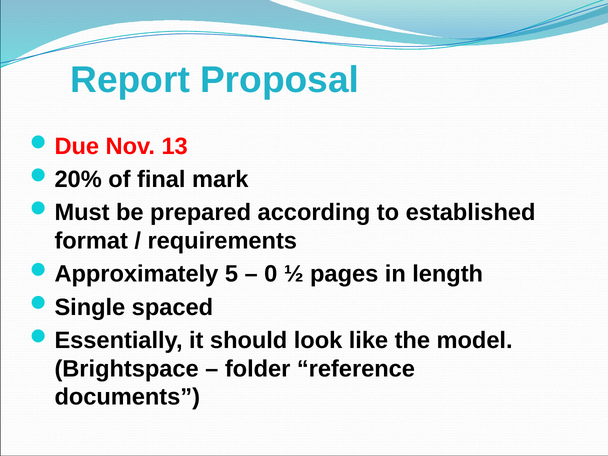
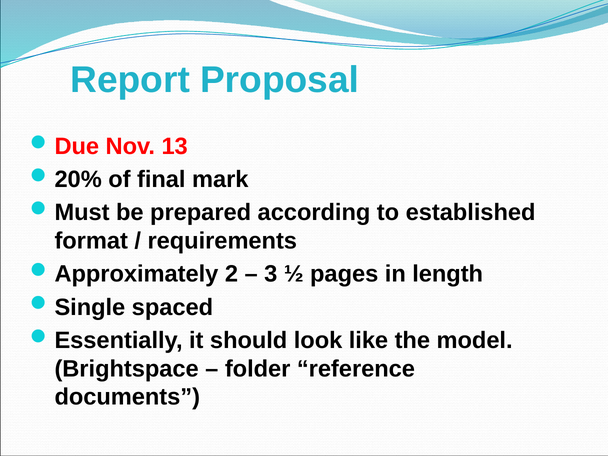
5: 5 -> 2
0: 0 -> 3
